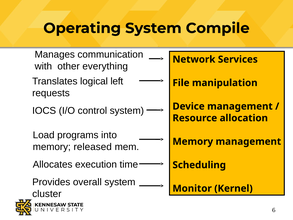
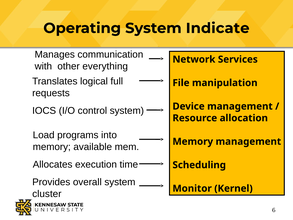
Compile: Compile -> Indicate
left: left -> full
released: released -> available
